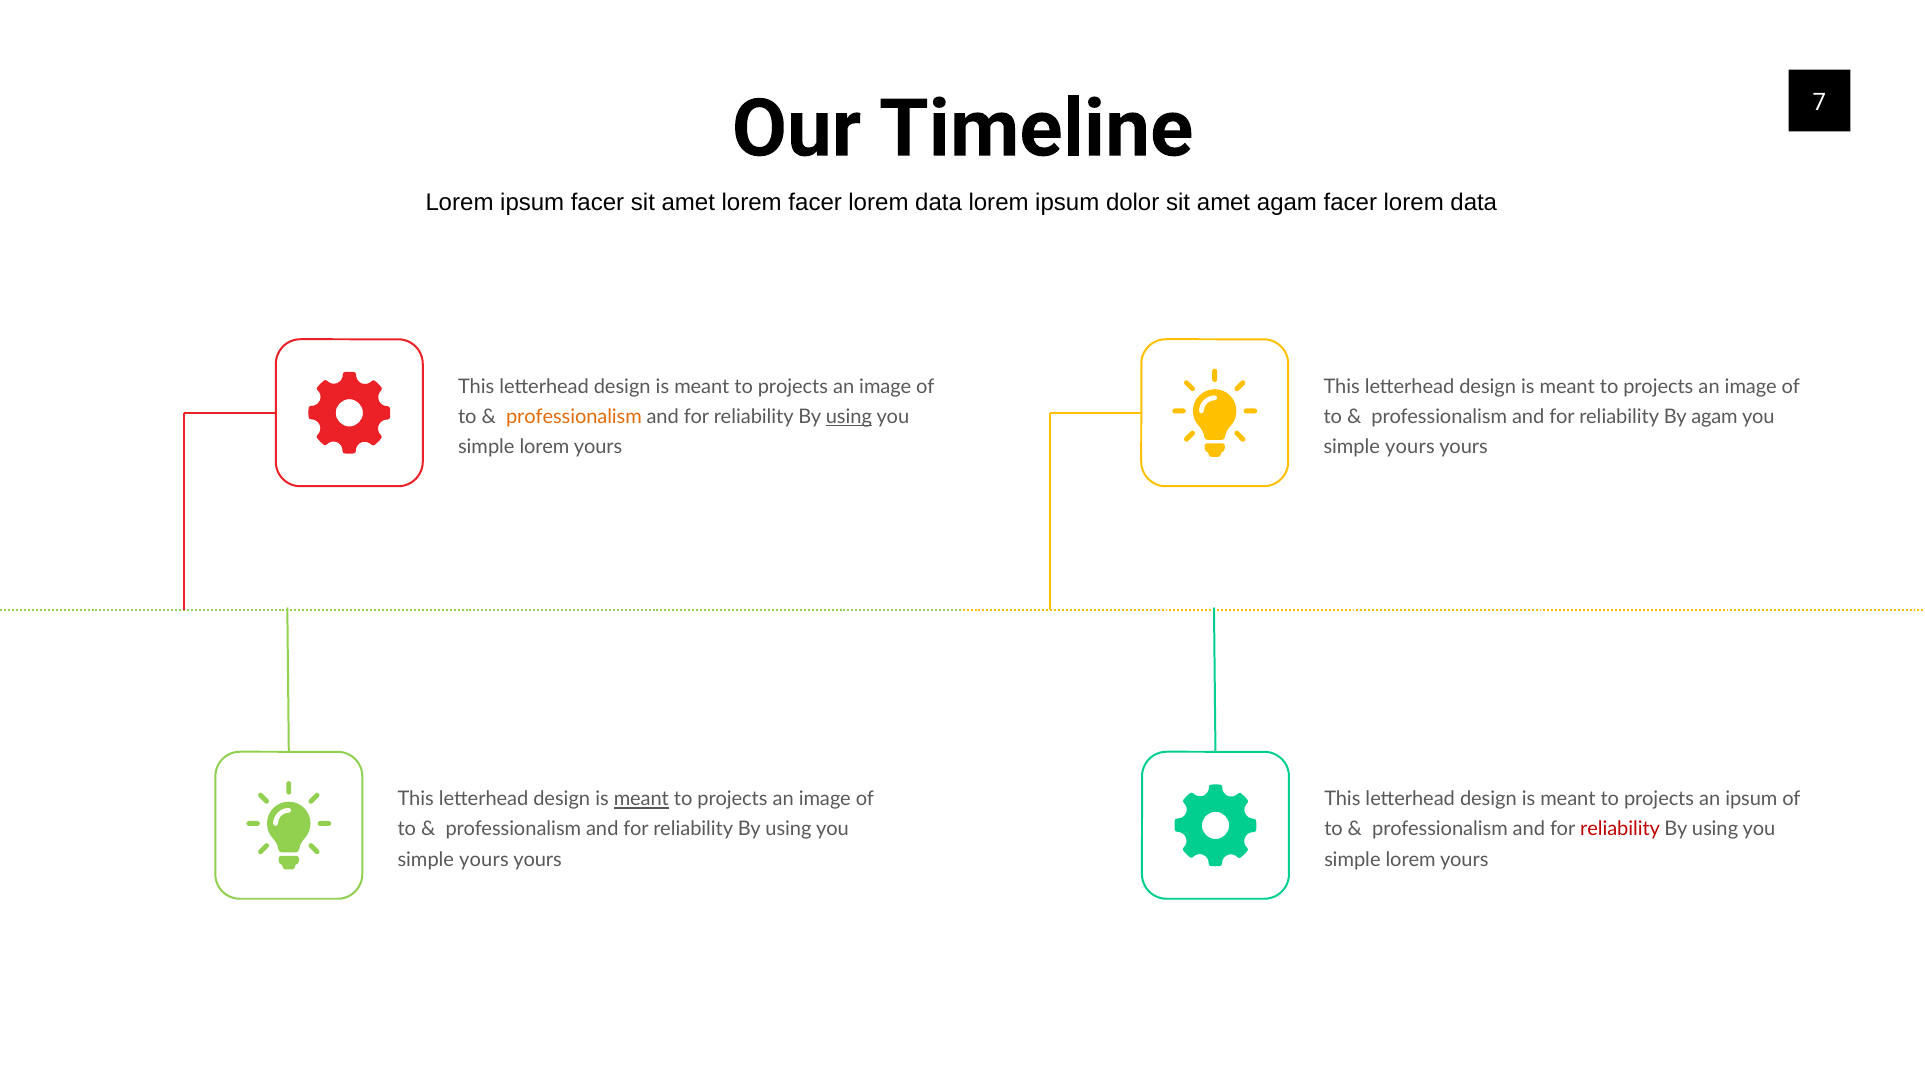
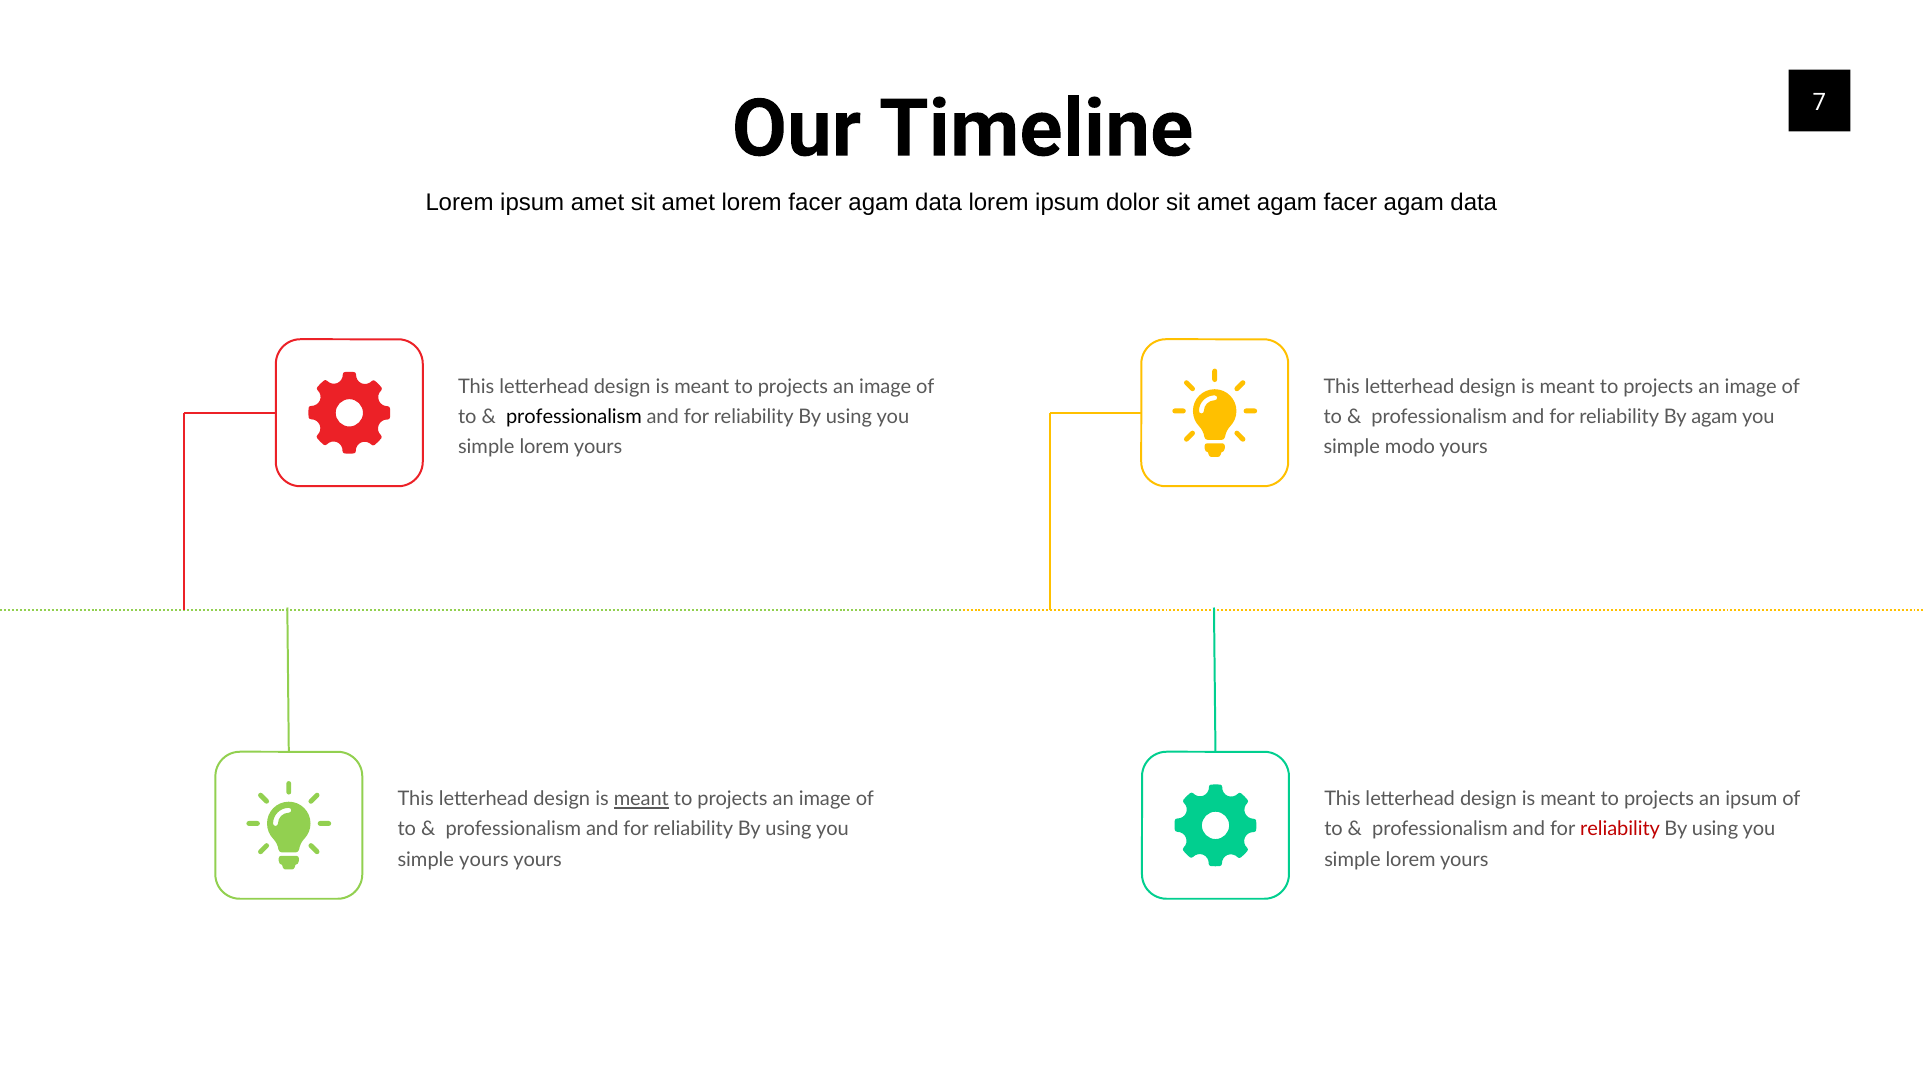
ipsum facer: facer -> amet
lorem at (878, 202): lorem -> agam
agam facer lorem: lorem -> agam
professionalism at (574, 417) colour: orange -> black
using at (849, 417) underline: present -> none
yours at (1410, 447): yours -> modo
